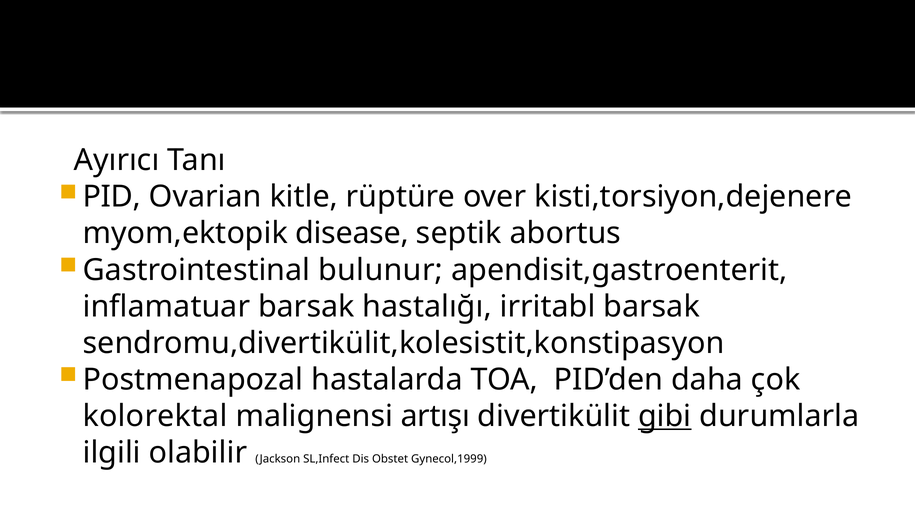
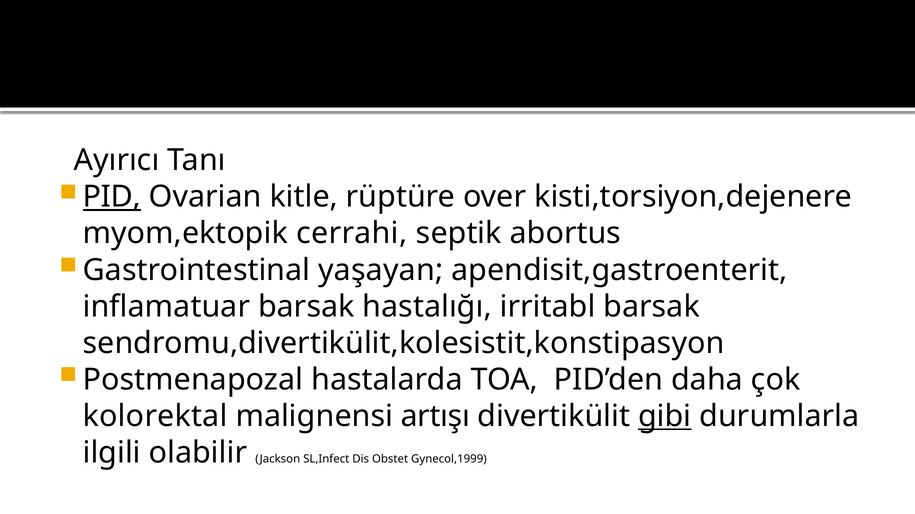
PID underline: none -> present
disease: disease -> cerrahi
bulunur: bulunur -> yaşayan
